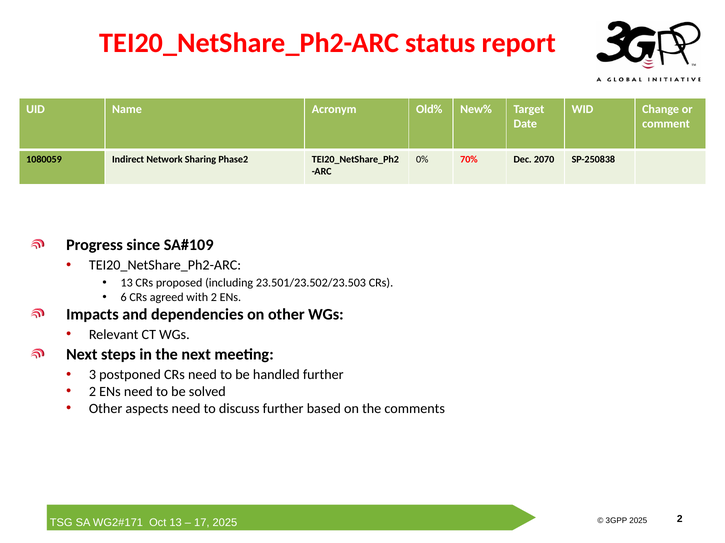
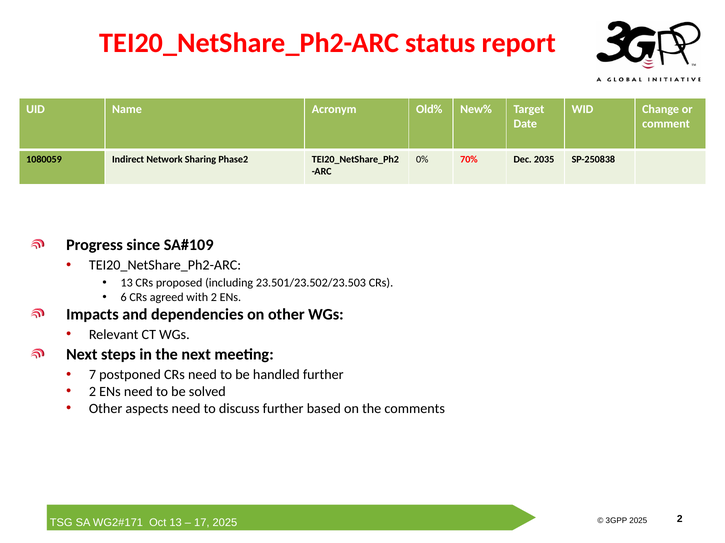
2070: 2070 -> 2035
3: 3 -> 7
